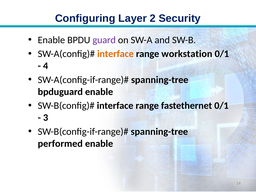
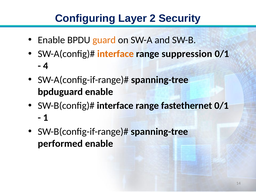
guard colour: purple -> orange
workstation: workstation -> suppression
3: 3 -> 1
